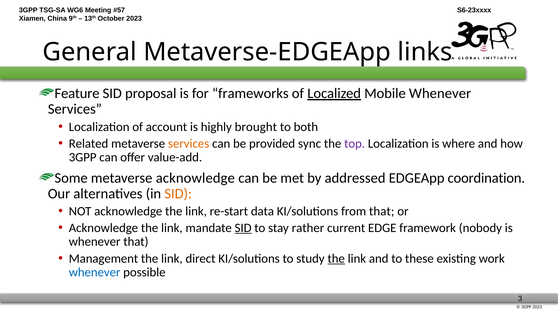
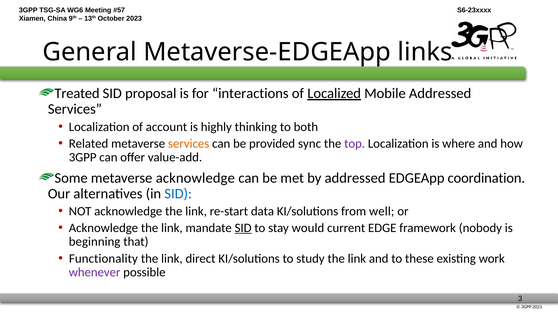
Feature: Feature -> Treated
frameworks: frameworks -> interactions
Mobile Whenever: Whenever -> Addressed
brought: brought -> thinking
SID at (178, 193) colour: orange -> blue
from that: that -> well
rather: rather -> would
whenever at (95, 242): whenever -> beginning
Management: Management -> Functionality
the at (336, 258) underline: present -> none
whenever at (95, 272) colour: blue -> purple
